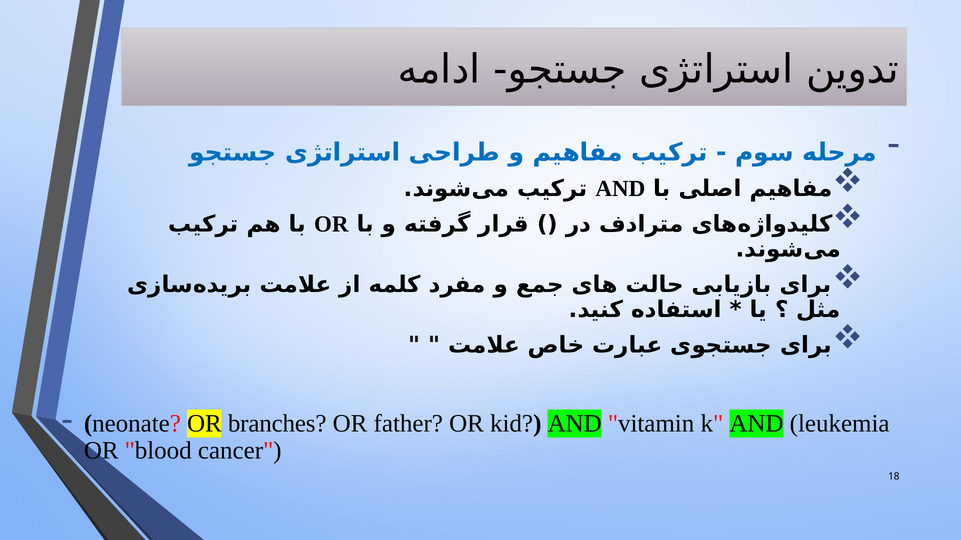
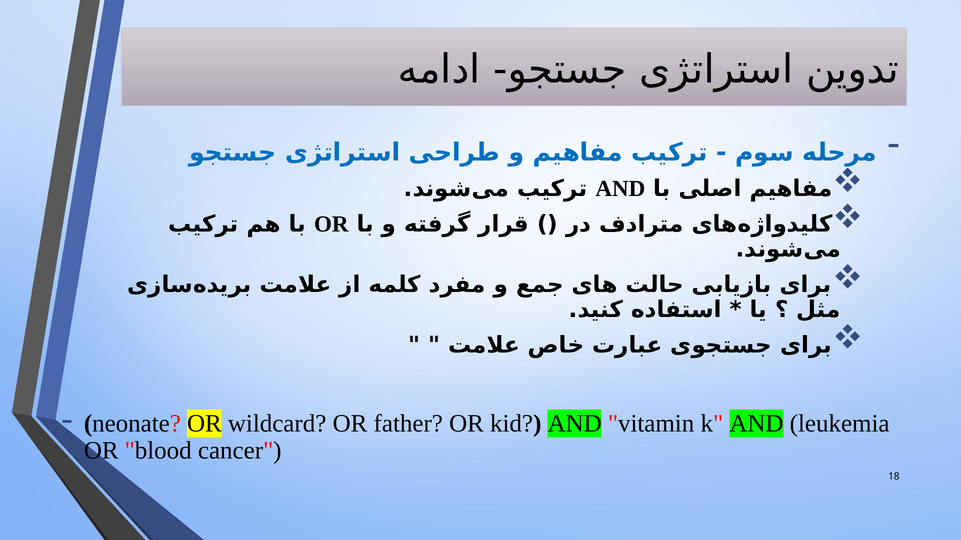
branches: branches -> wildcard
